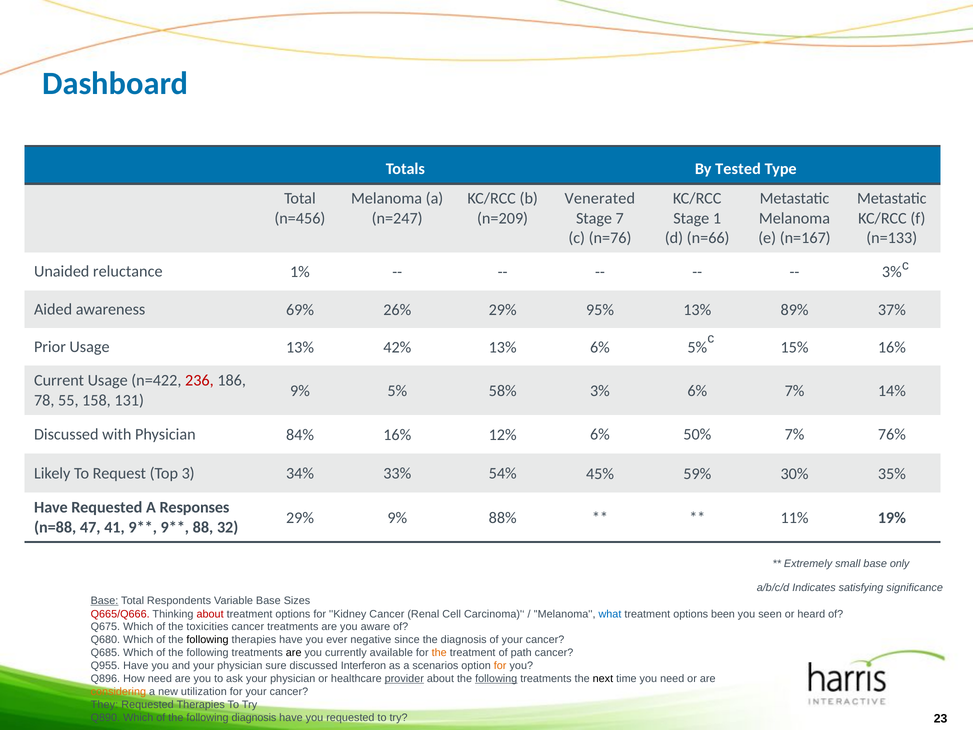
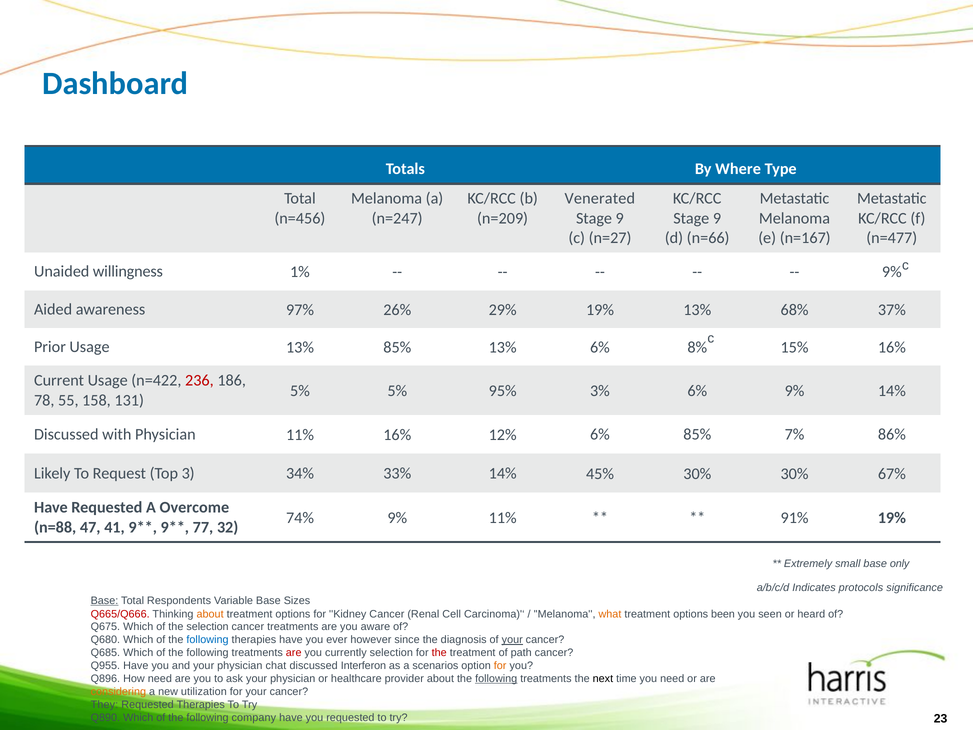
Tested: Tested -> Where
7 at (620, 218): 7 -> 9
1 at (717, 218): 1 -> 9
n=76: n=76 -> n=27
n=133: n=133 -> n=477
reluctance: reluctance -> willingness
3% at (892, 272): 3% -> 9%
69%: 69% -> 97%
29% 95%: 95% -> 19%
89%: 89% -> 68%
13% 42%: 42% -> 85%
6% 5%: 5% -> 8%
9% at (300, 391): 9% -> 5%
58%: 58% -> 95%
6% 7%: 7% -> 9%
Physician 84%: 84% -> 11%
6% 50%: 50% -> 85%
76%: 76% -> 86%
33% 54%: 54% -> 14%
45% 59%: 59% -> 30%
35%: 35% -> 67%
Responses: Responses -> Overcome
29% at (300, 518): 29% -> 74%
9% 88%: 88% -> 11%
11%: 11% -> 91%
88: 88 -> 77
satisfying: satisfying -> protocols
about at (210, 614) colour: red -> orange
what colour: blue -> orange
the toxicities: toxicities -> selection
following at (208, 640) colour: black -> blue
negative: negative -> however
your at (512, 640) underline: none -> present
are at (294, 653) colour: black -> red
currently available: available -> selection
the at (439, 653) colour: orange -> red
sure: sure -> chat
provider underline: present -> none
following diagnosis: diagnosis -> company
